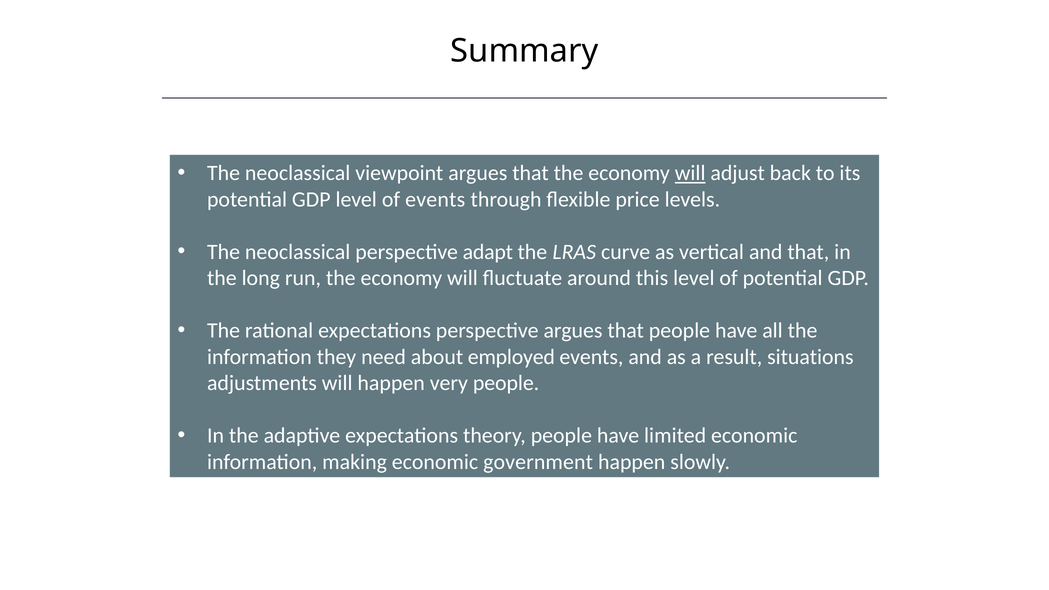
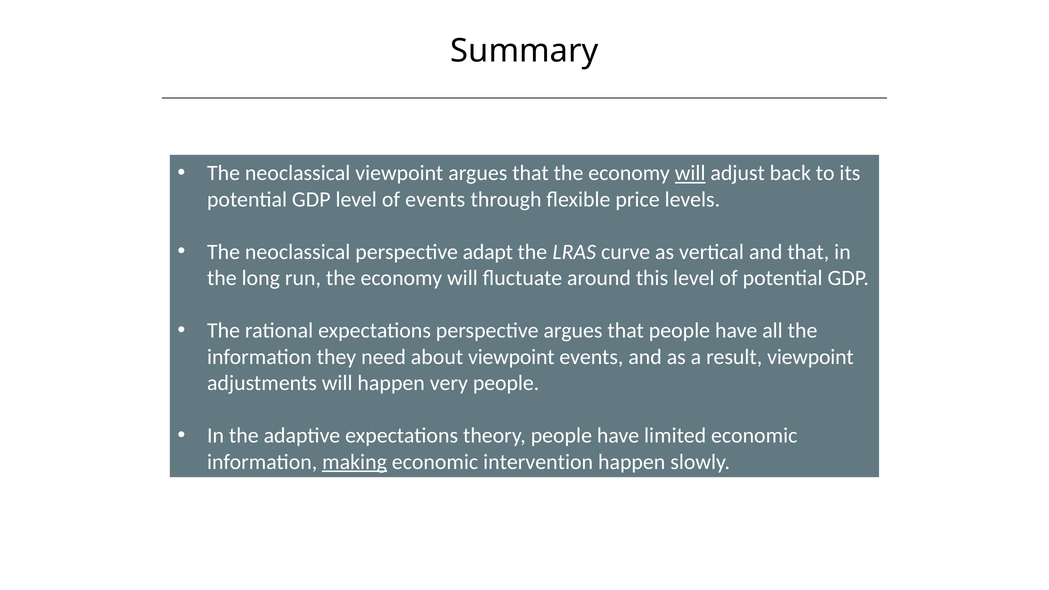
about employed: employed -> viewpoint
result situations: situations -> viewpoint
making underline: none -> present
government: government -> intervention
